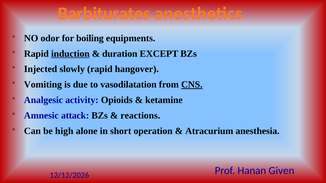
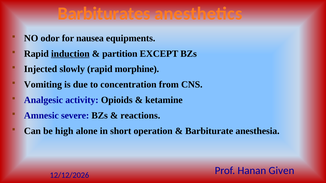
boiling: boiling -> nausea
duration: duration -> partition
hangover: hangover -> morphine
vasodilatation: vasodilatation -> concentration
CNS underline: present -> none
attack: attack -> severe
Atracurium: Atracurium -> Barbiturate
